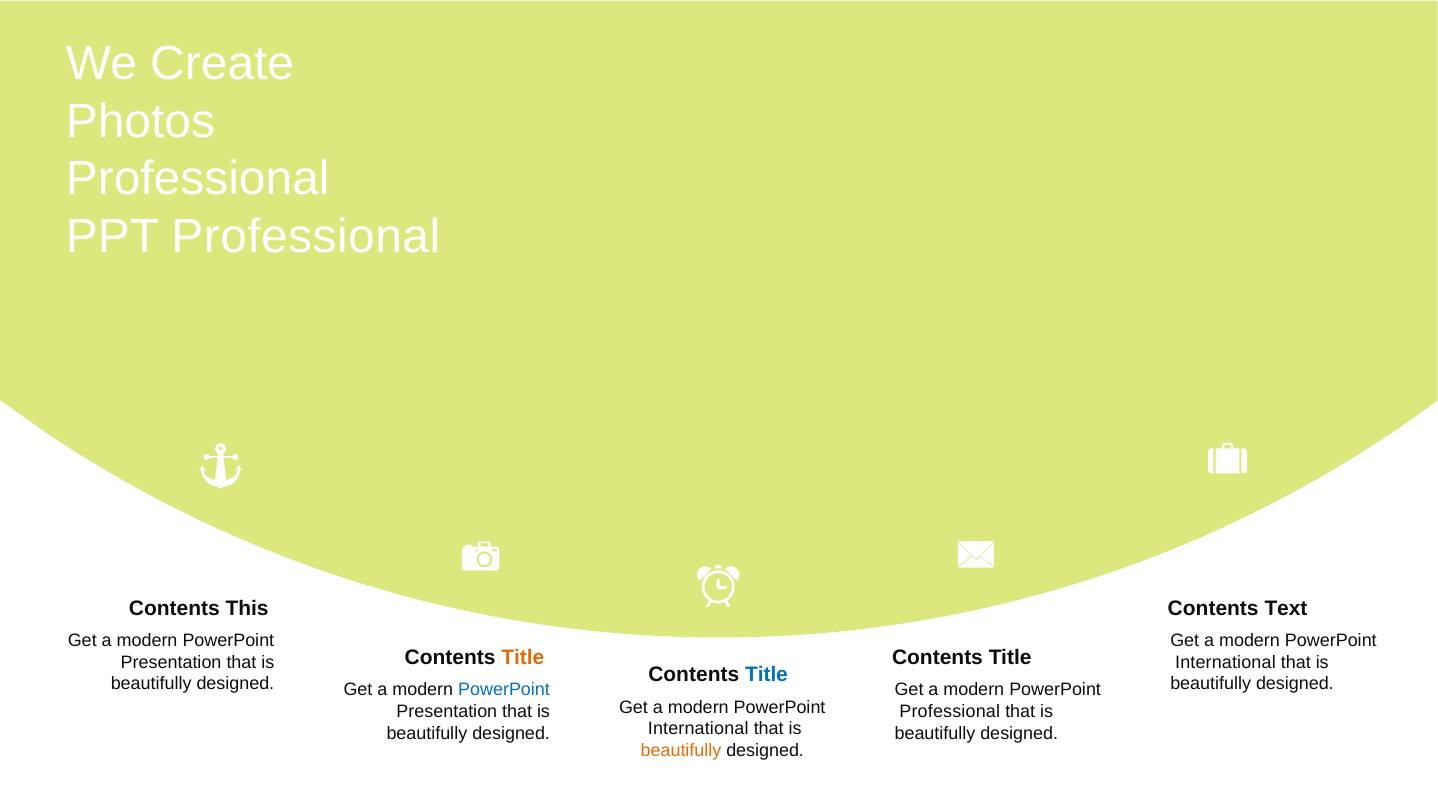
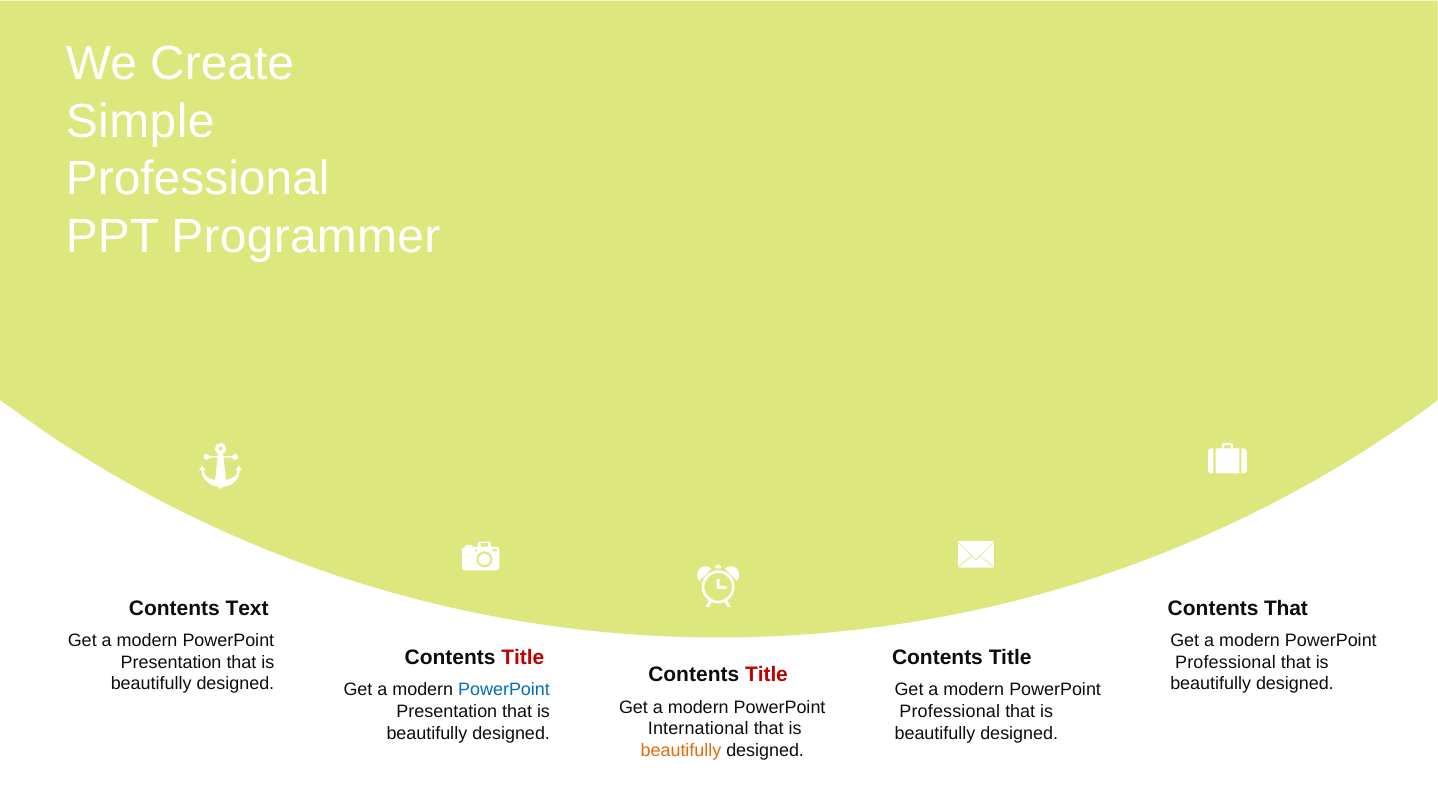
Photos: Photos -> Simple
PPT Professional: Professional -> Programmer
This: This -> Text
Contents Text: Text -> That
Title at (523, 657) colour: orange -> red
International at (1225, 662): International -> Professional
Title at (767, 675) colour: blue -> red
